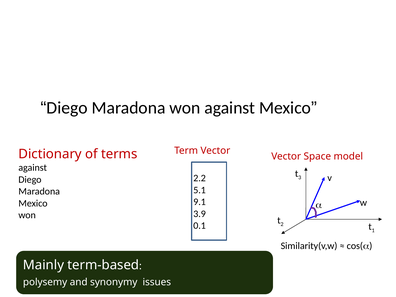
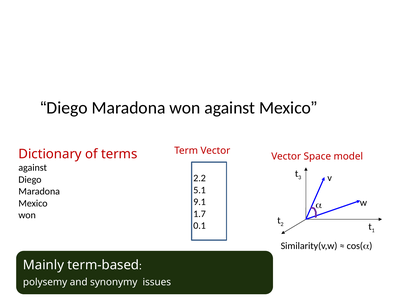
3.9: 3.9 -> 1.7
